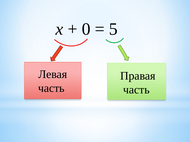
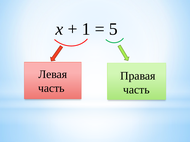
0: 0 -> 1
